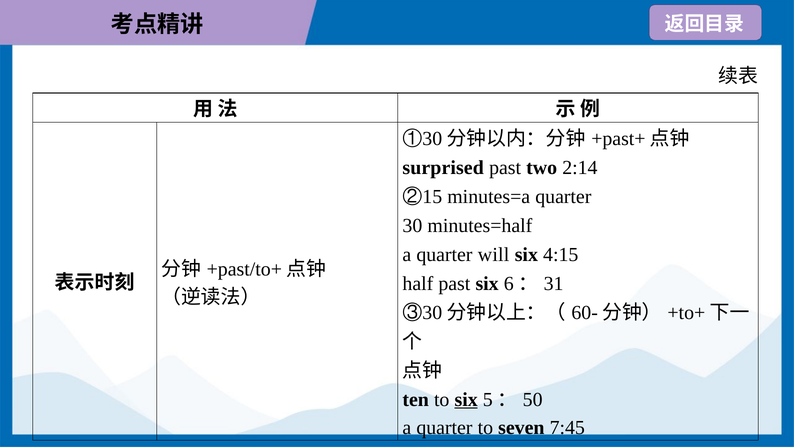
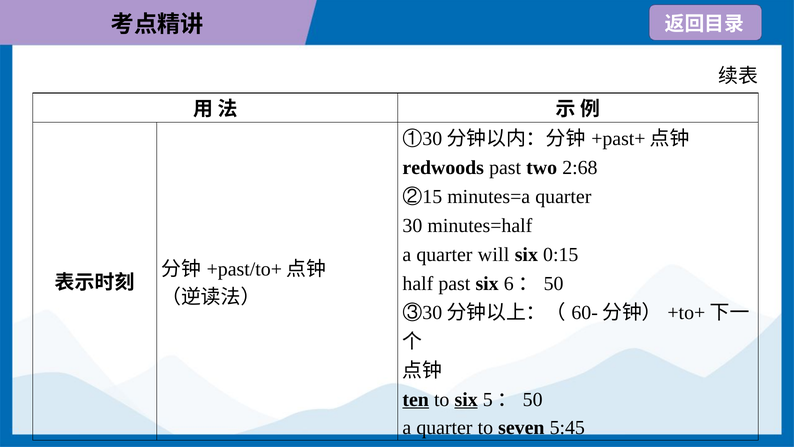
surprised: surprised -> redwoods
2:14: 2:14 -> 2:68
4:15: 4:15 -> 0:15
31 at (554, 283): 31 -> 50
ten underline: none -> present
7:45: 7:45 -> 5:45
